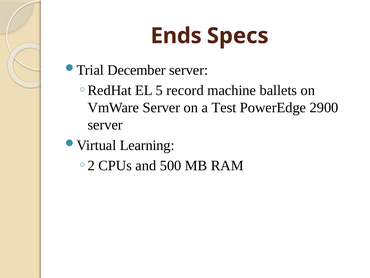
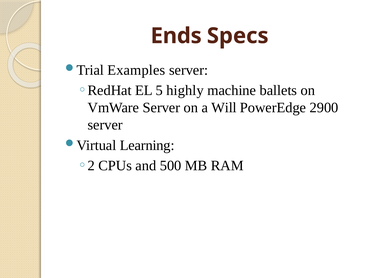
December: December -> Examples
record: record -> highly
Test: Test -> Will
